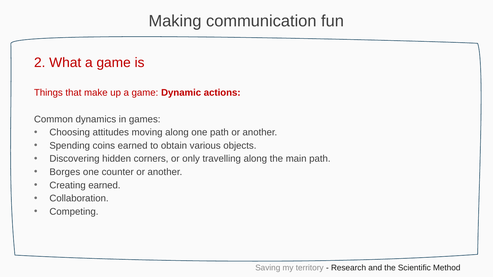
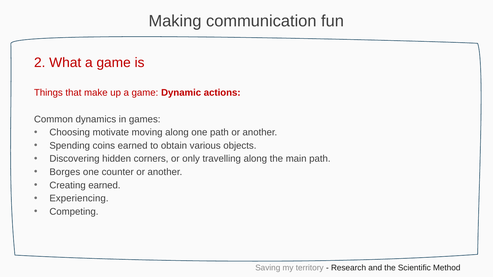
attitudes: attitudes -> motivate
Collaboration: Collaboration -> Experiencing
